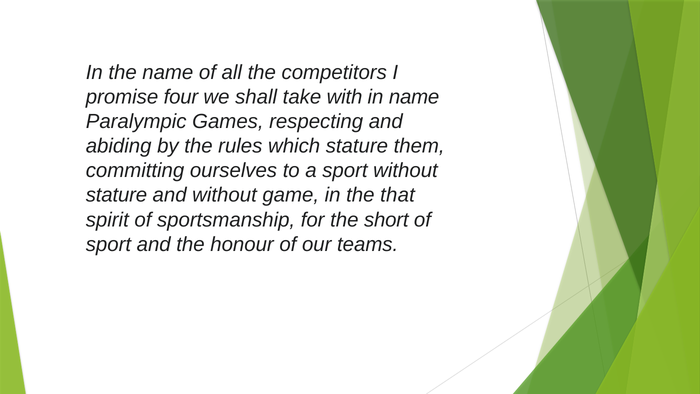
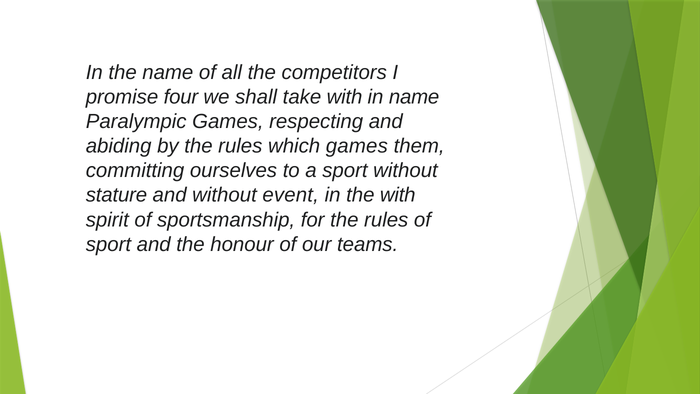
which stature: stature -> games
game: game -> event
the that: that -> with
for the short: short -> rules
